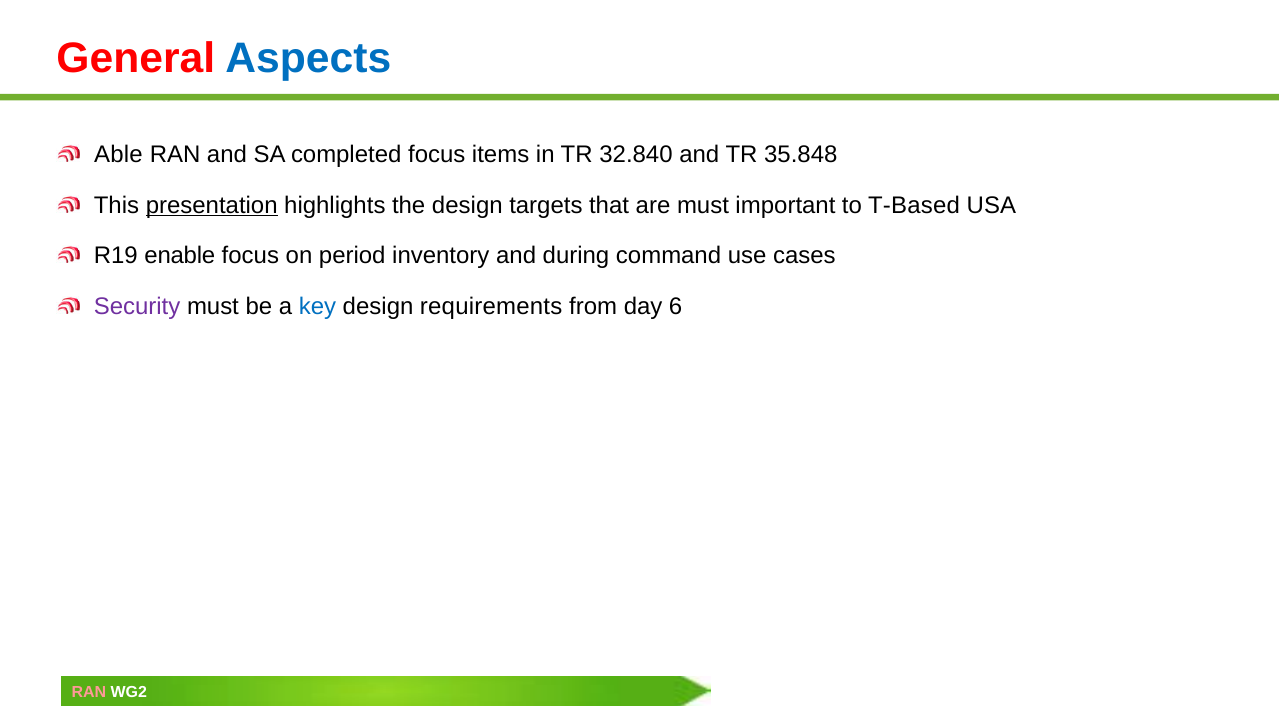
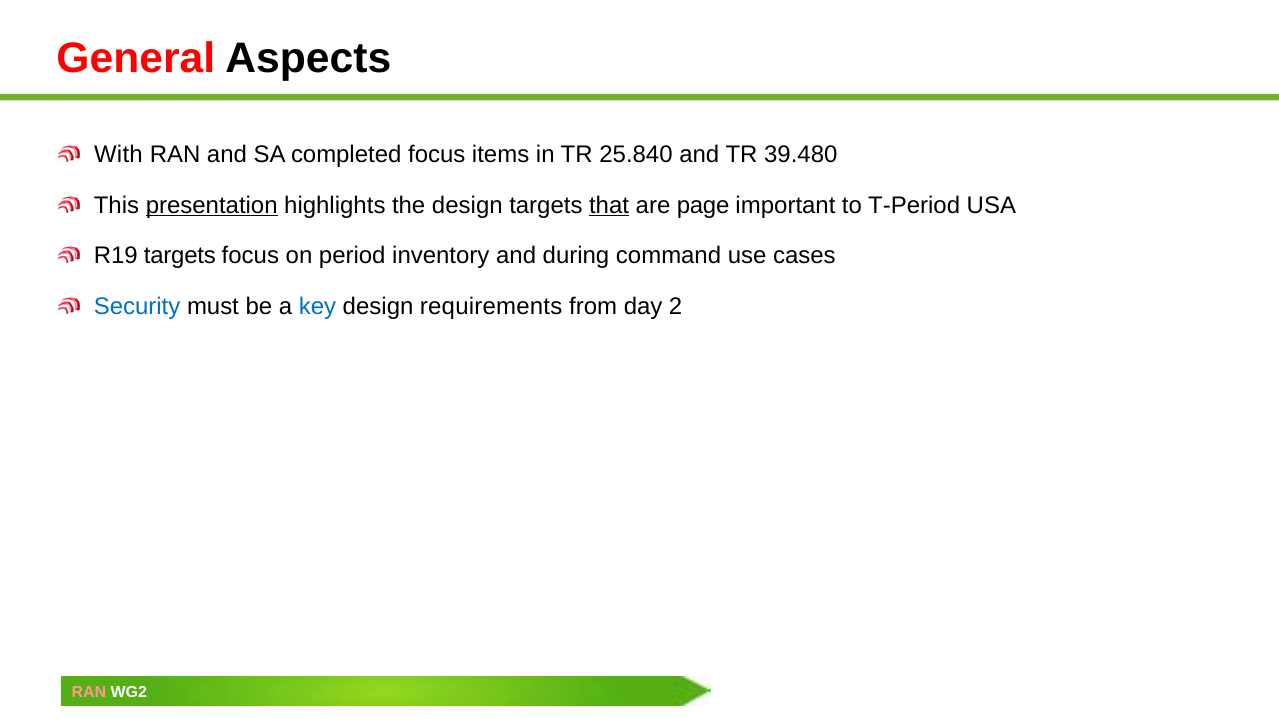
Aspects colour: blue -> black
Able: Able -> With
32.840: 32.840 -> 25.840
35.848: 35.848 -> 39.480
that underline: none -> present
are must: must -> page
T-Based: T-Based -> T-Period
R19 enable: enable -> targets
Security colour: purple -> blue
6: 6 -> 2
